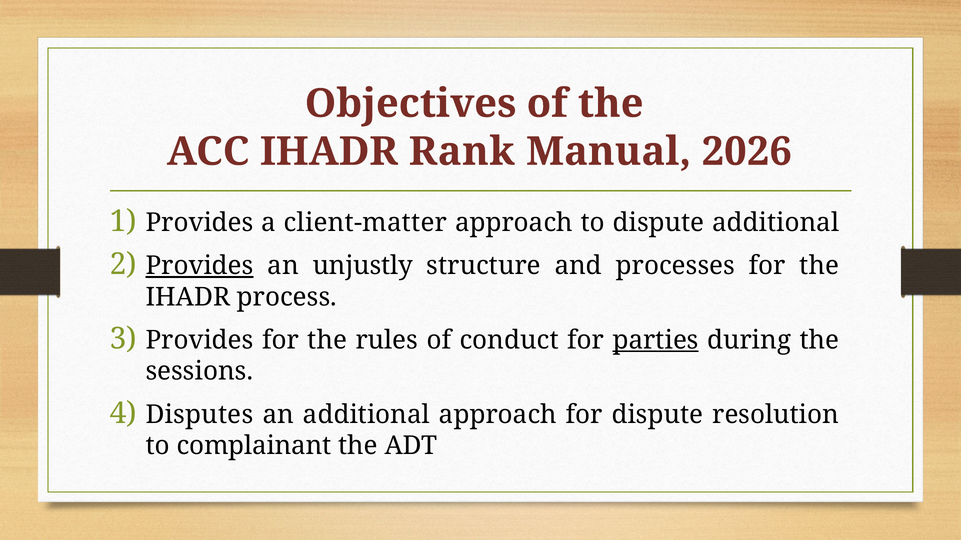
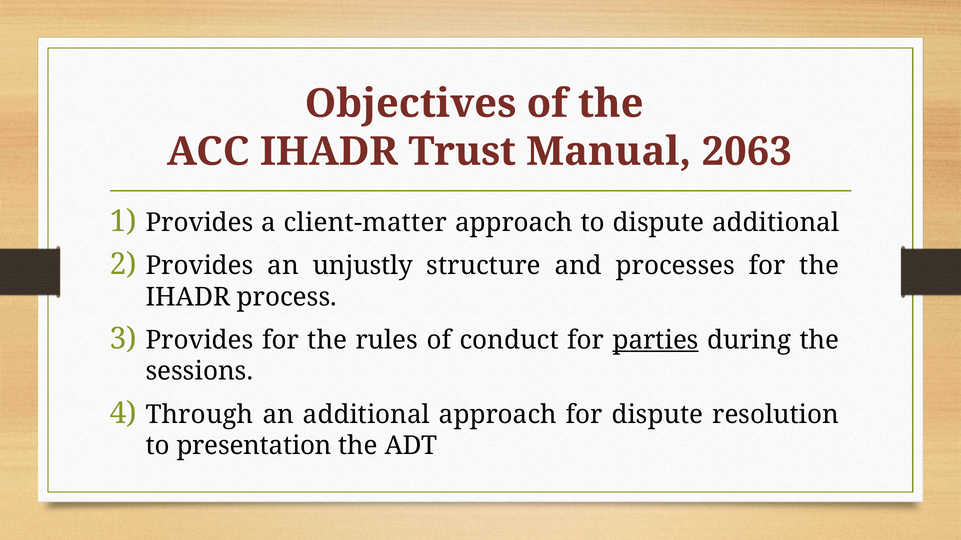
Rank: Rank -> Trust
2026: 2026 -> 2063
Provides at (200, 266) underline: present -> none
Disputes: Disputes -> Through
complainant: complainant -> presentation
